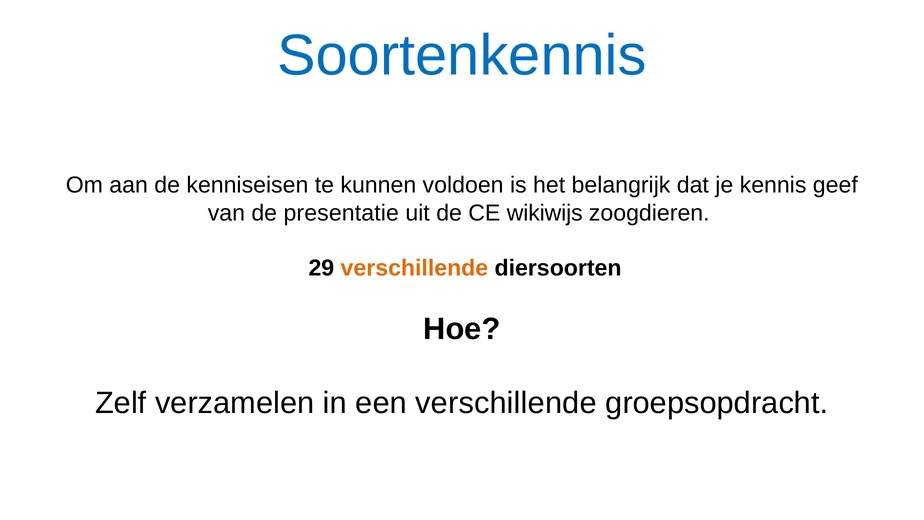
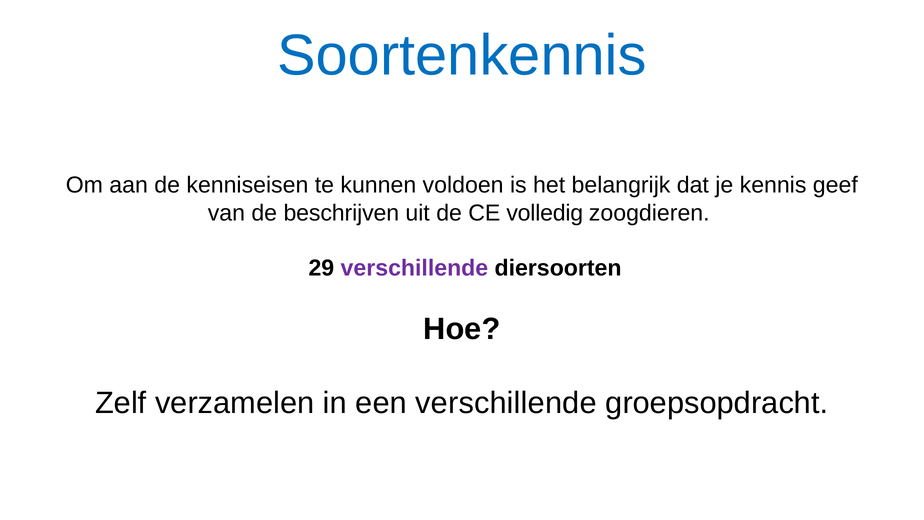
presentatie: presentatie -> beschrijven
wikiwijs: wikiwijs -> volledig
verschillende at (414, 268) colour: orange -> purple
